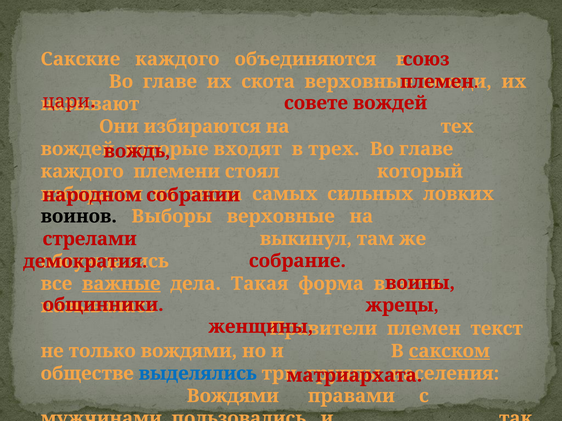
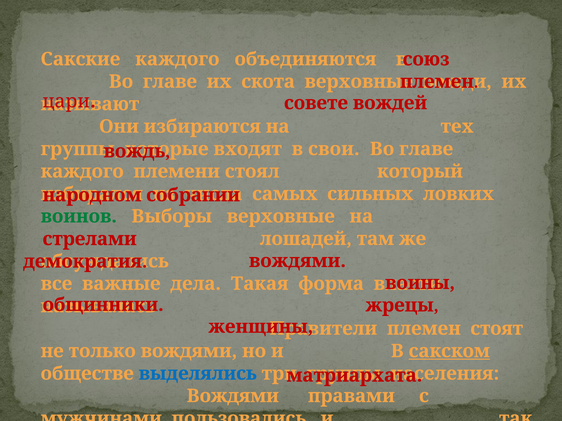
вождей at (80, 149): вождей -> группы
трех: трех -> свои
воинов colour: black -> green
выкинул: выкинул -> лошадей
собрание at (297, 261): собрание -> вождями
важные underline: present -> none
текст: текст -> стоят
